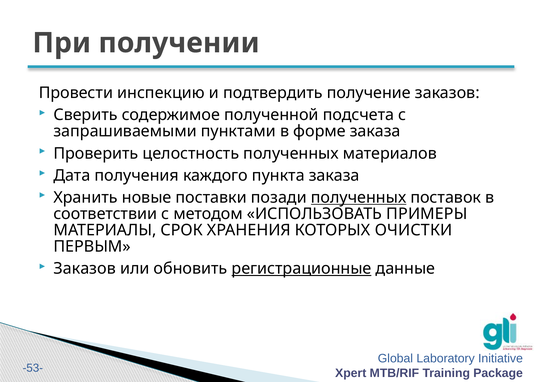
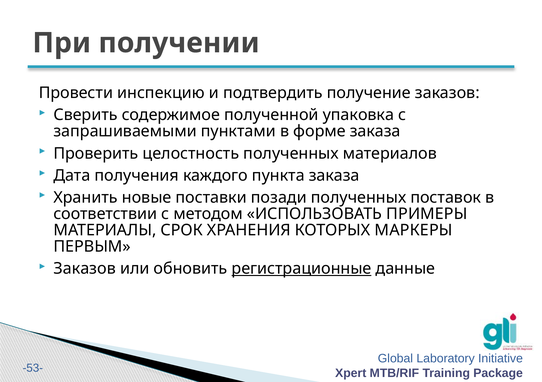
подсчета: подсчета -> упаковка
полученных at (359, 198) underline: present -> none
ОЧИСТКИ: ОЧИСТКИ -> МАРКЕРЫ
